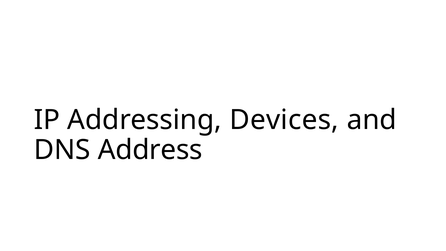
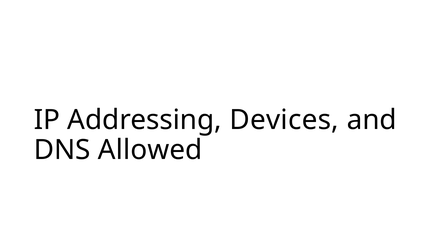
Address: Address -> Allowed
